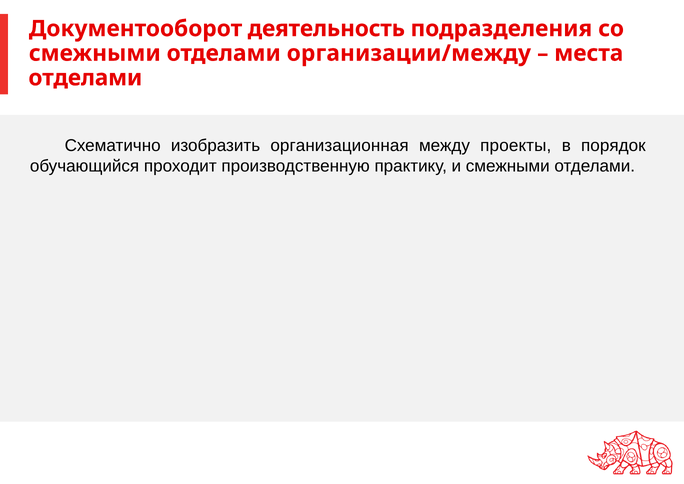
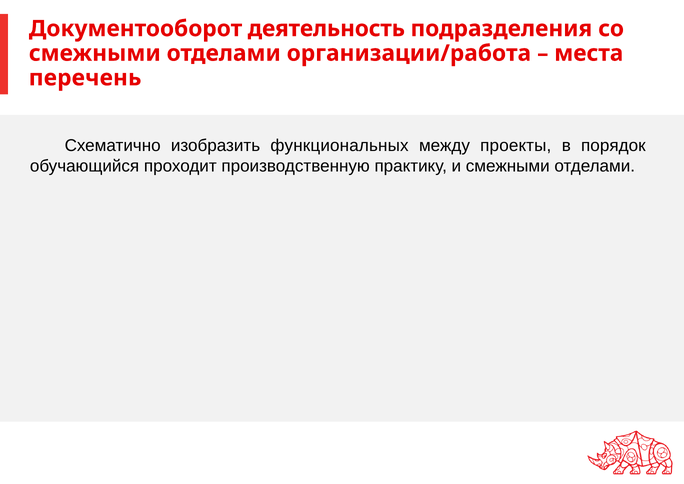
организации/между: организации/между -> организации/работа
отделами at (85, 78): отделами -> перечень
организационная: организационная -> функциональных
